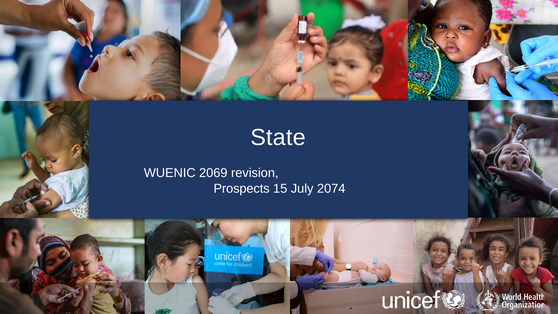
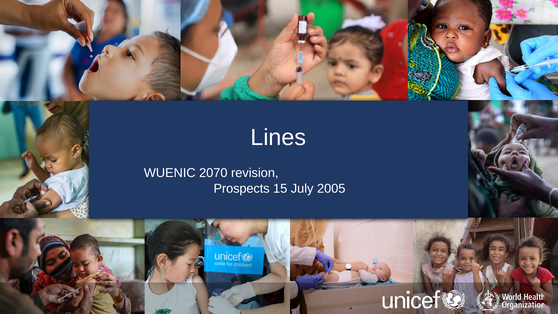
State: State -> Lines
2069: 2069 -> 2070
2074: 2074 -> 2005
